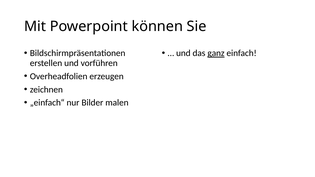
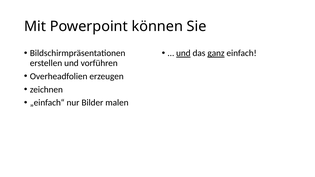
und at (183, 53) underline: none -> present
